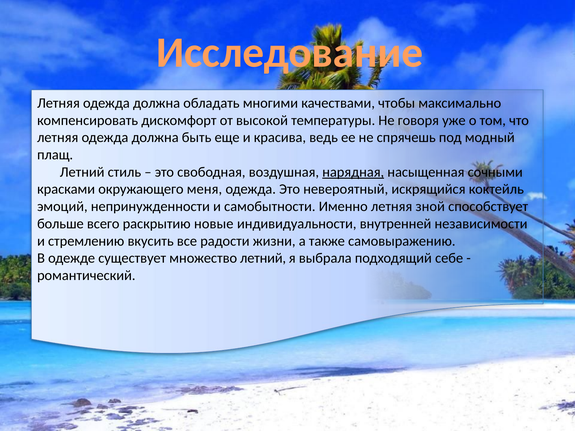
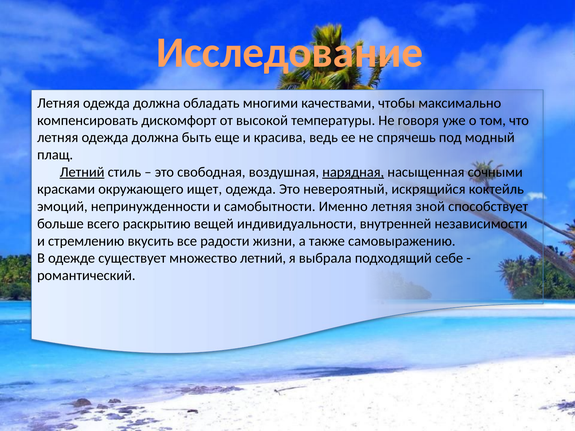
Летний at (82, 172) underline: none -> present
меня: меня -> ищет
новые: новые -> вещей
